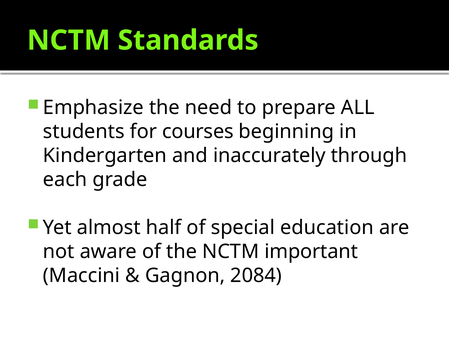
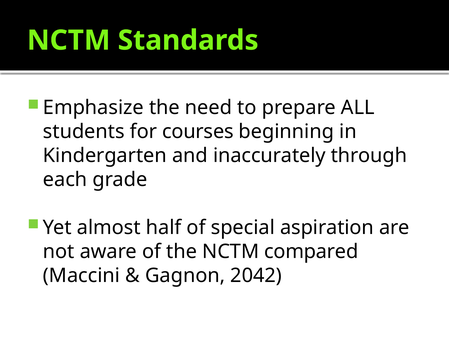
education: education -> aspiration
important: important -> compared
2084: 2084 -> 2042
